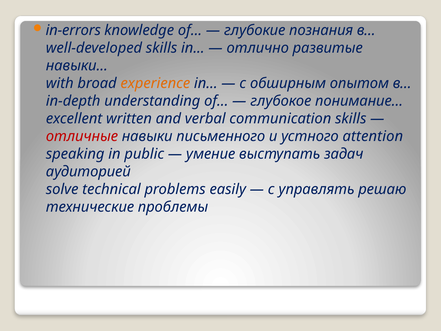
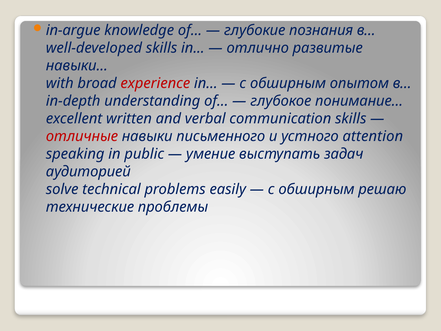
in-errors: in-errors -> in-argue
experience colour: orange -> red
управлять at (316, 189): управлять -> обширным
